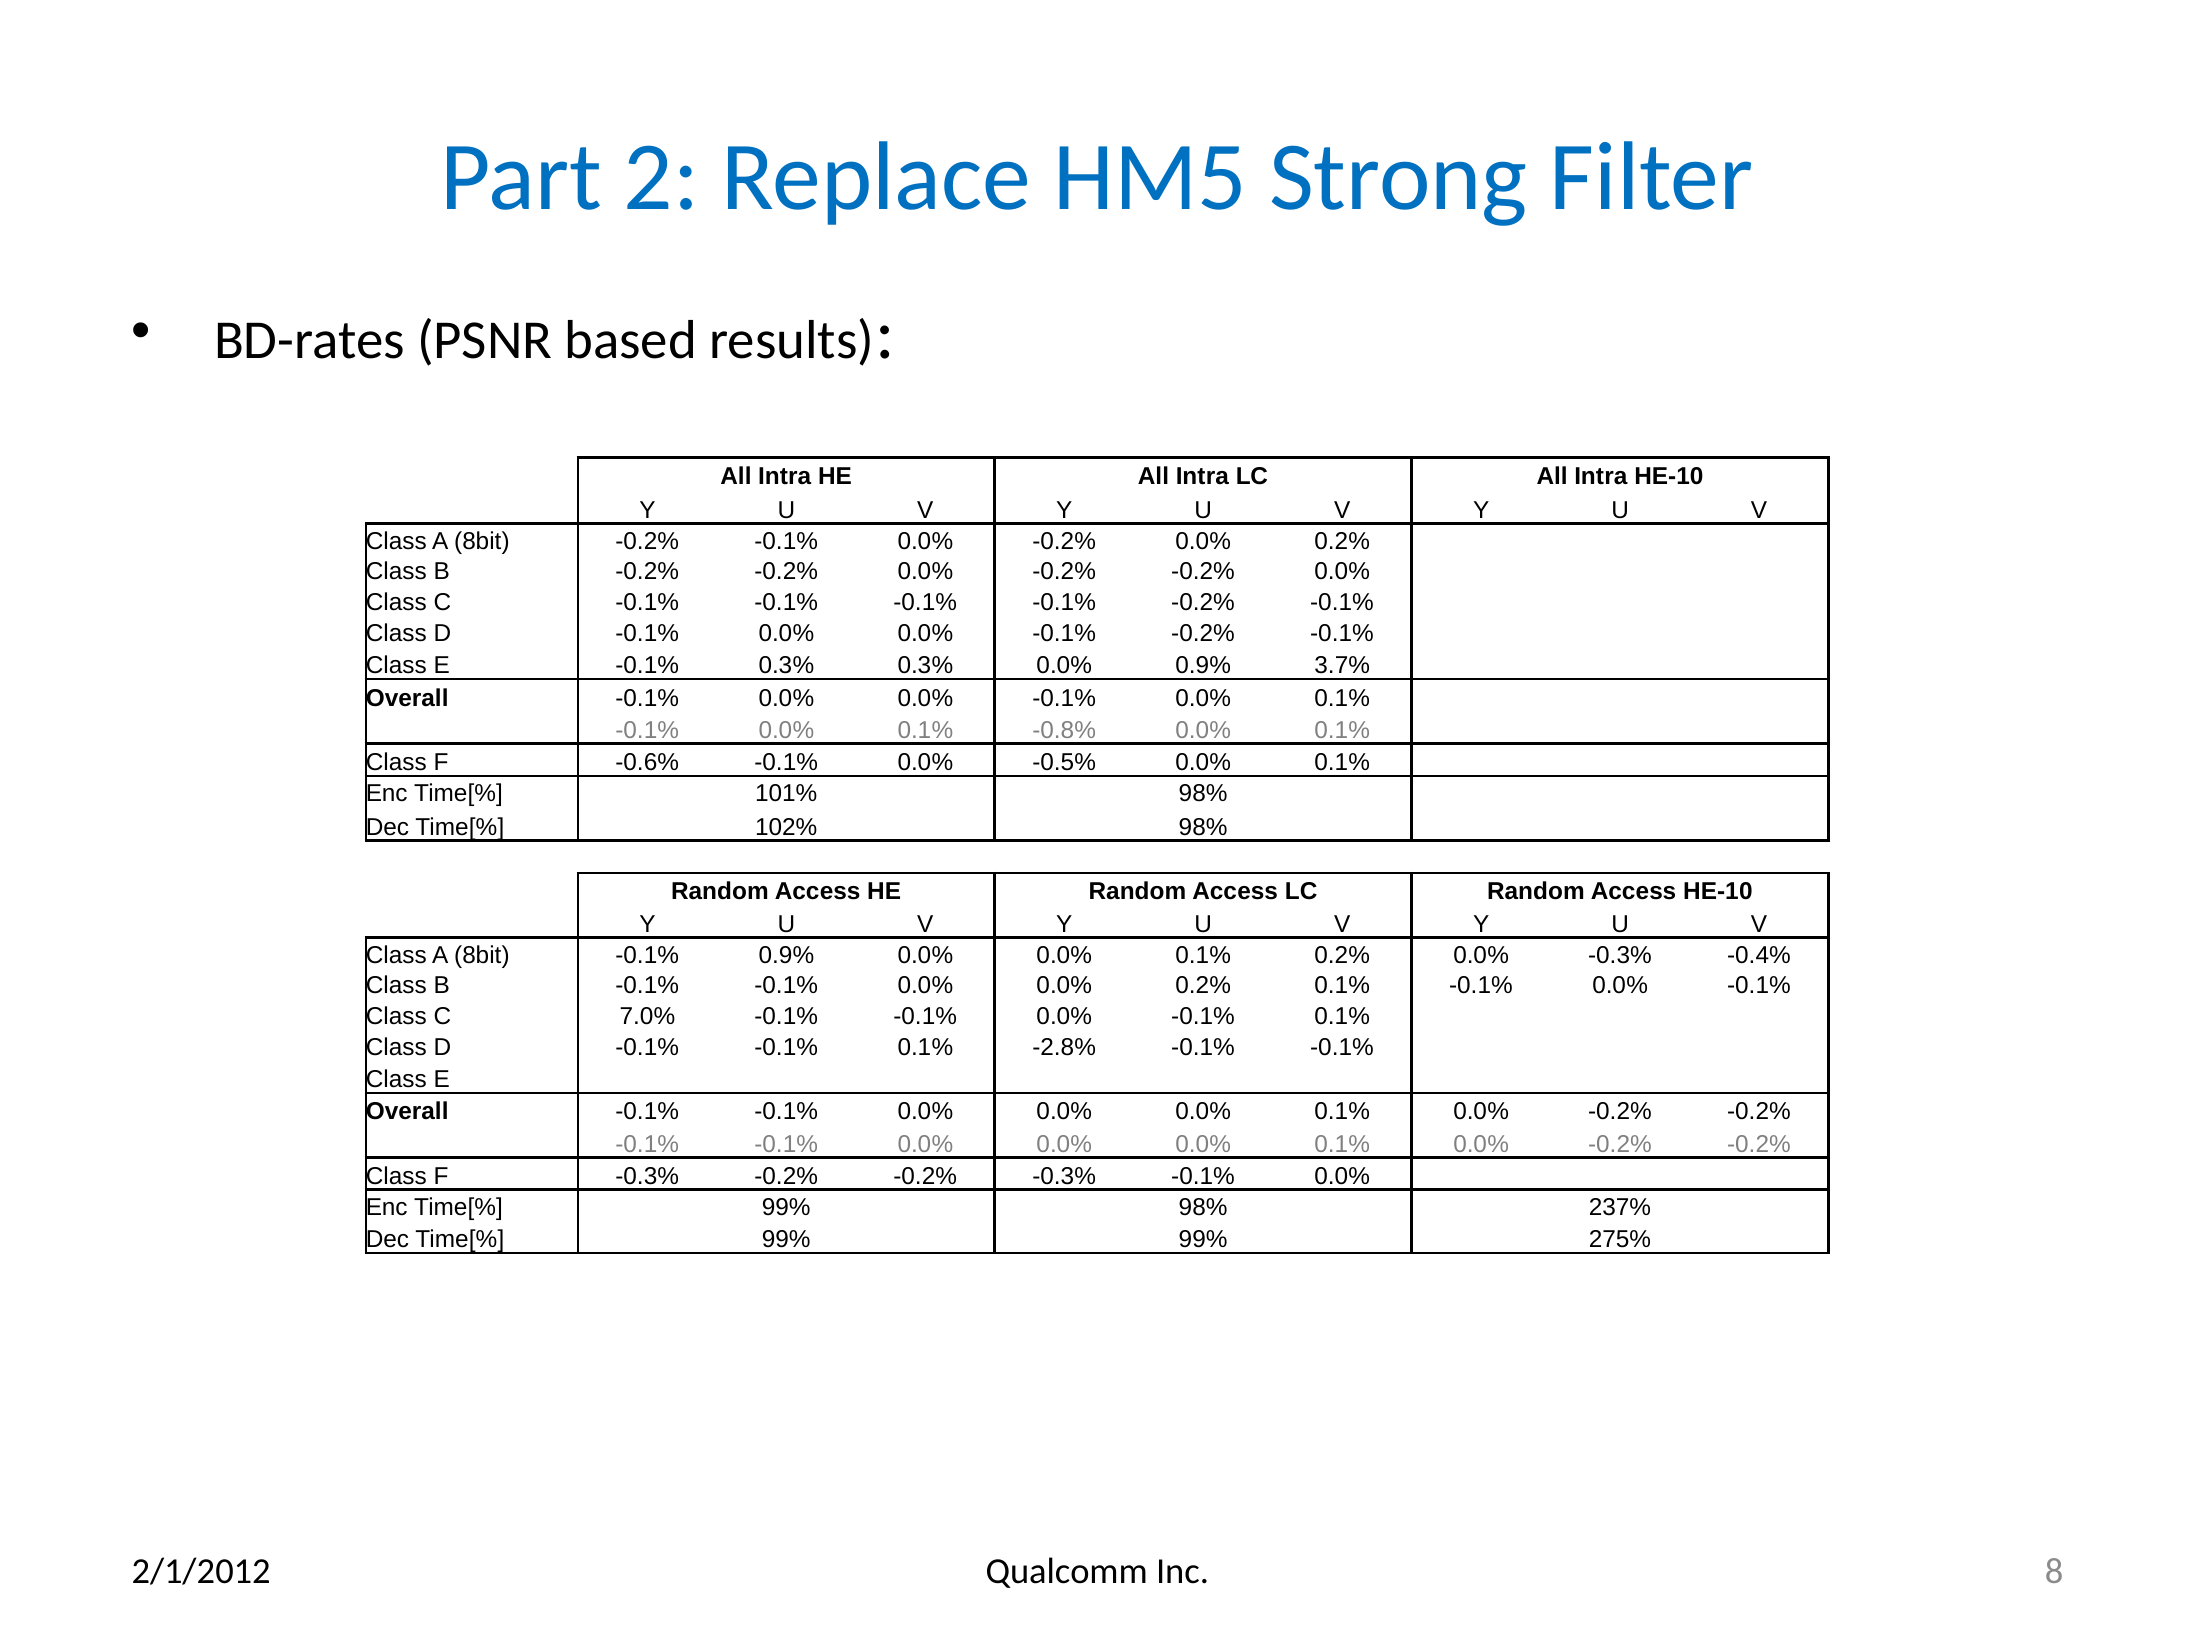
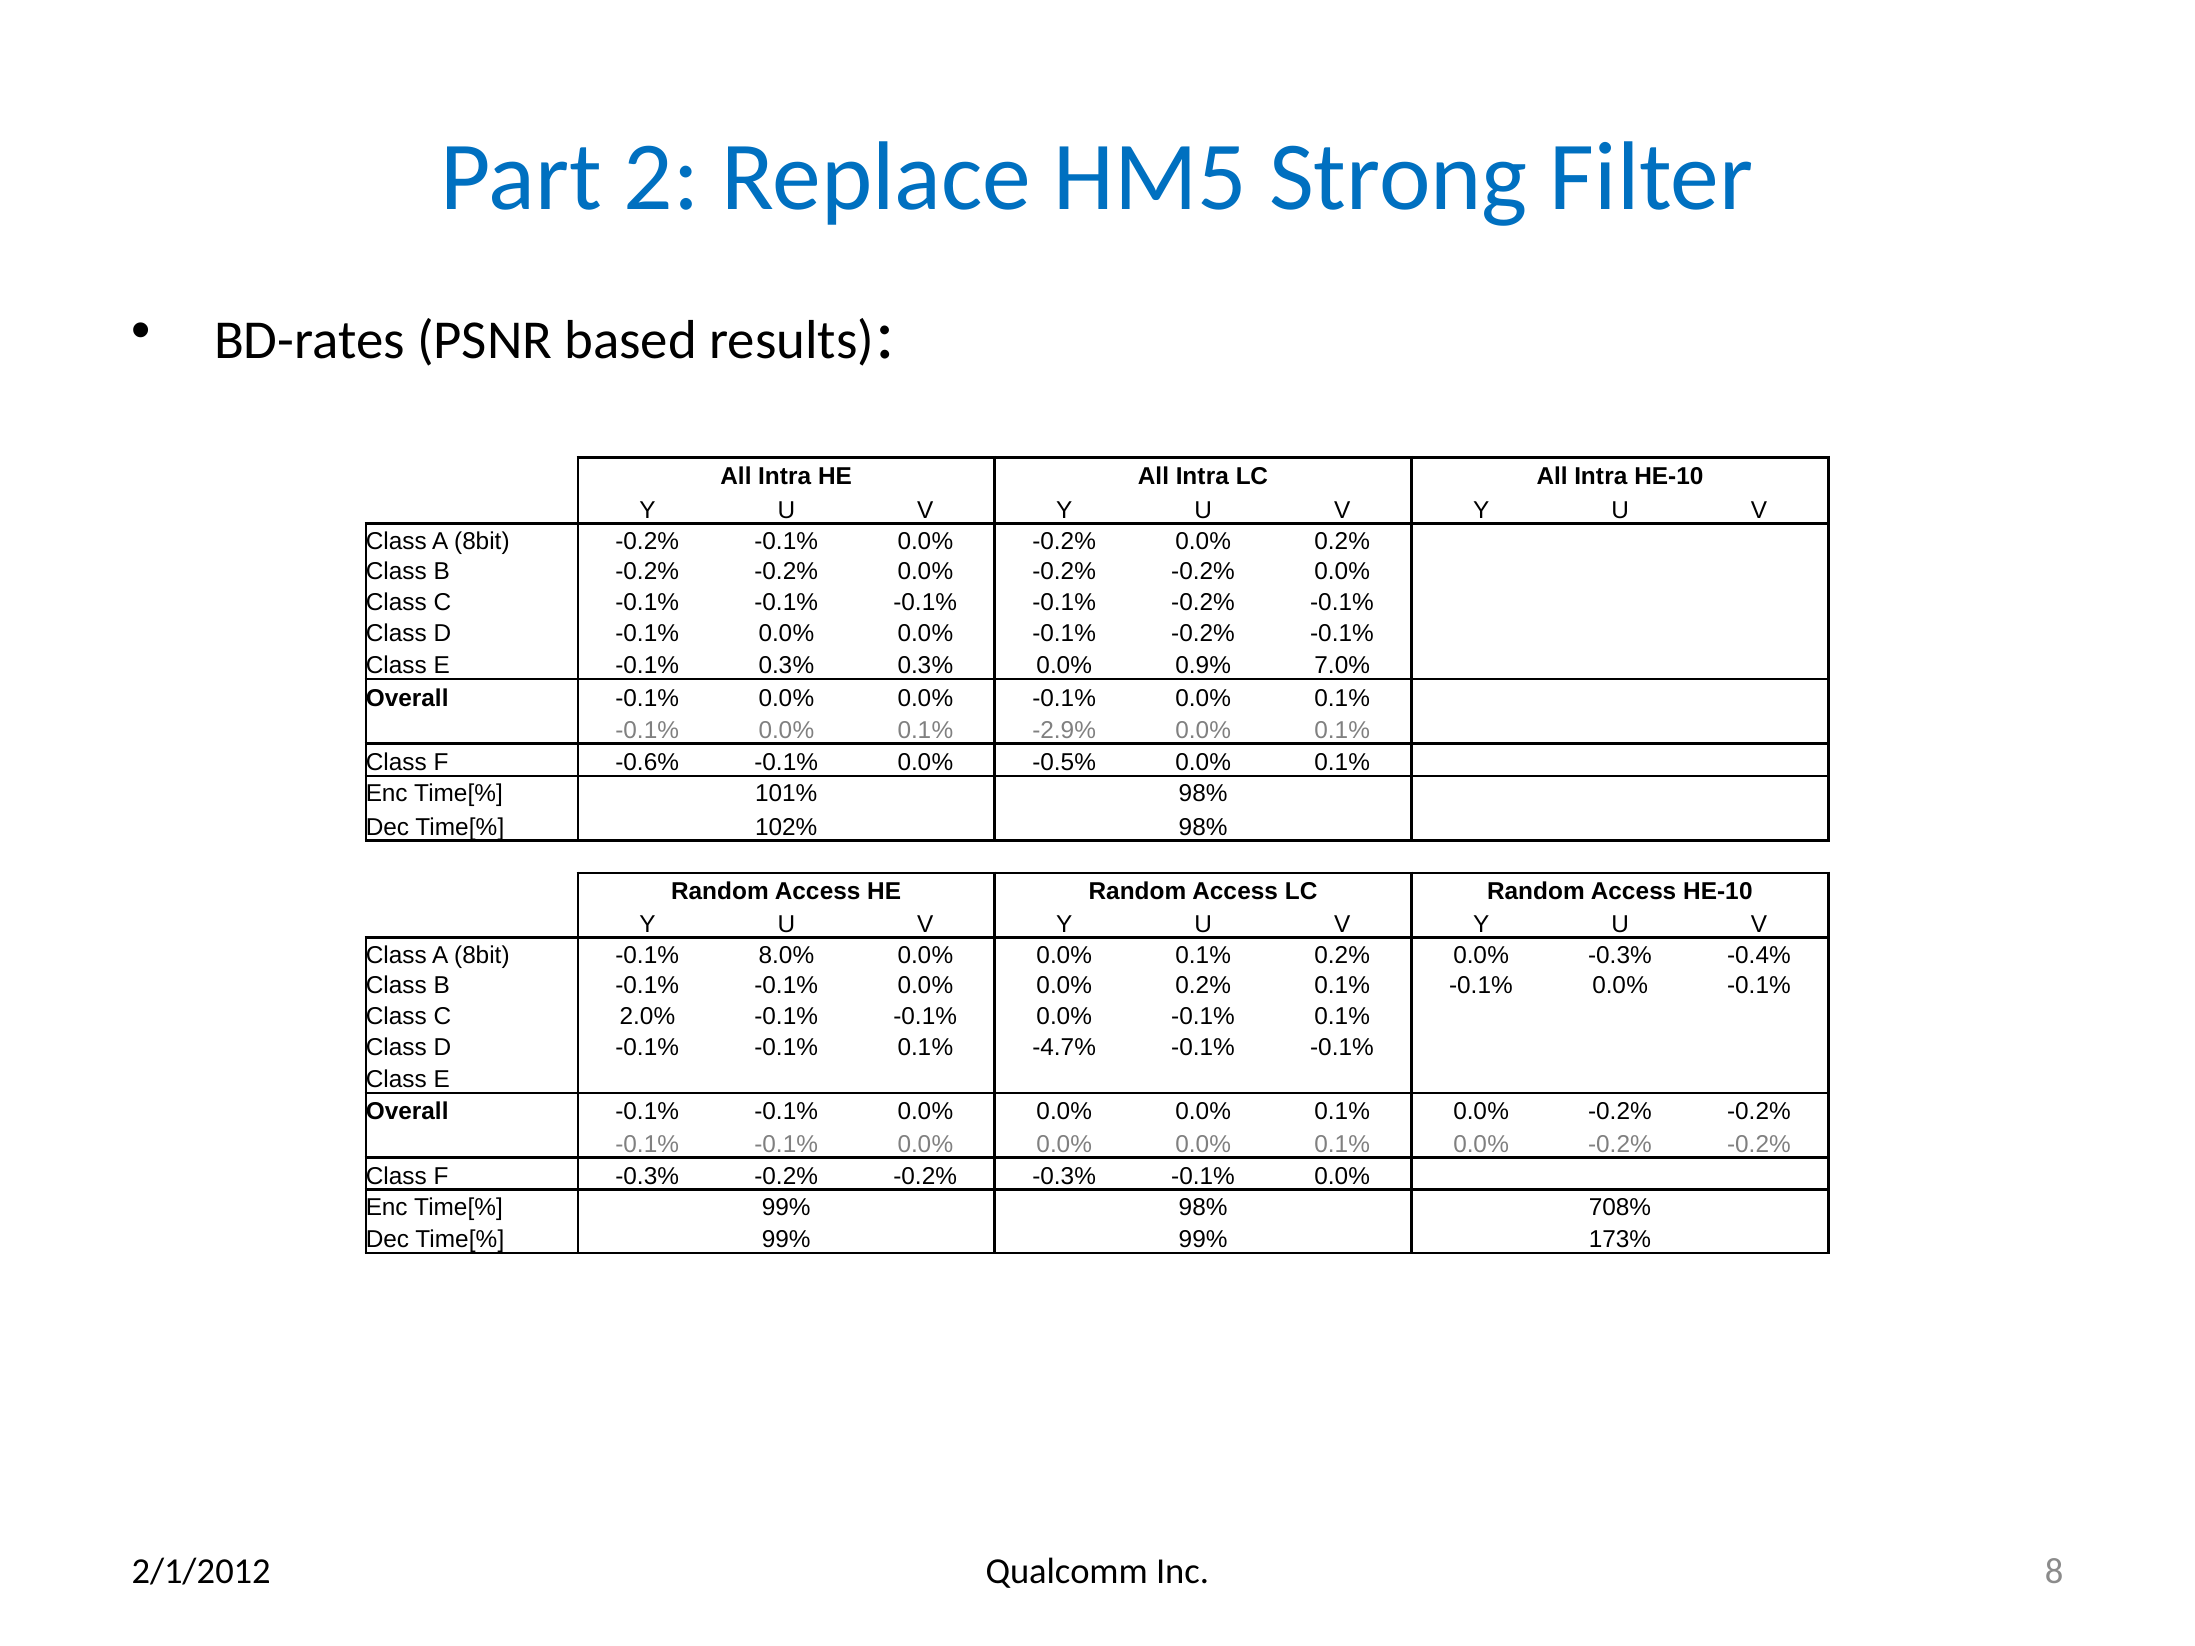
3.7%: 3.7% -> 7.0%
-0.8%: -0.8% -> -2.9%
-0.1% 0.9%: 0.9% -> 8.0%
7.0%: 7.0% -> 2.0%
-2.8%: -2.8% -> -4.7%
237%: 237% -> 708%
275%: 275% -> 173%
